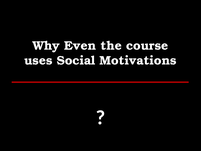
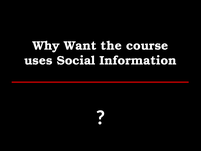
Even: Even -> Want
Motivations: Motivations -> Information
